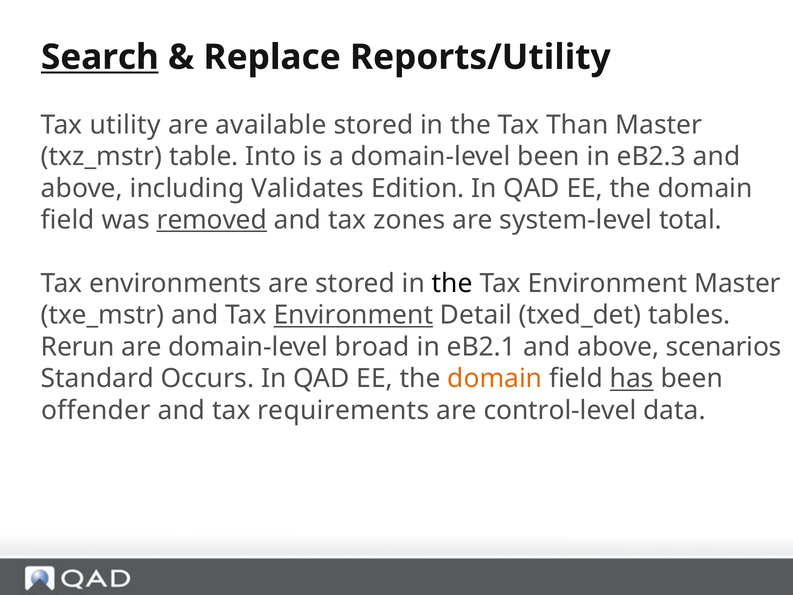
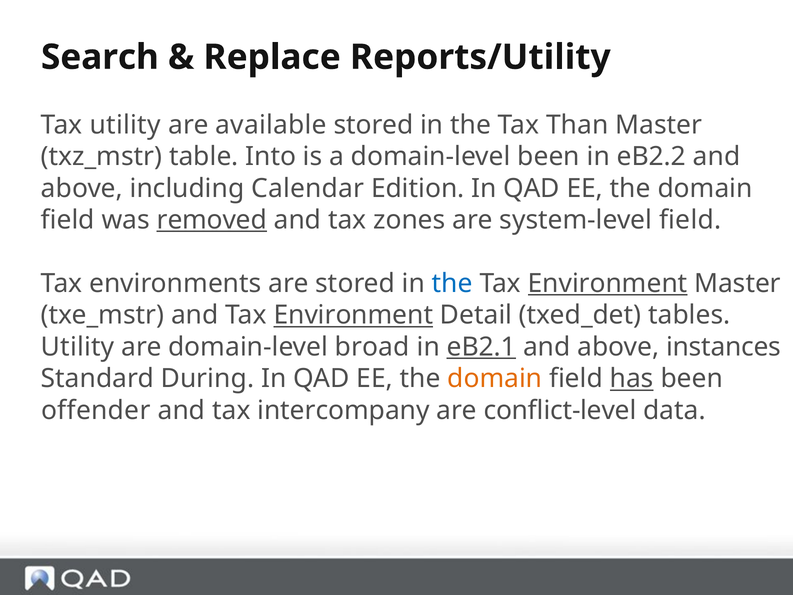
Search underline: present -> none
eB2.3: eB2.3 -> eB2.2
Validates: Validates -> Calendar
system-level total: total -> field
the at (452, 283) colour: black -> blue
Environment at (608, 283) underline: none -> present
Rerun at (78, 347): Rerun -> Utility
eB2.1 underline: none -> present
scenarios: scenarios -> instances
Occurs: Occurs -> During
requirements: requirements -> intercompany
control-level: control-level -> conflict-level
